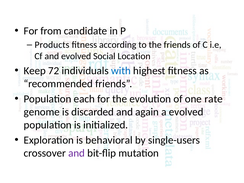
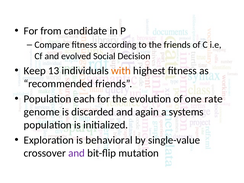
Products: Products -> Compare
Location: Location -> Decision
72: 72 -> 13
with colour: blue -> orange
a evolved: evolved -> systems
single-users: single-users -> single-value
